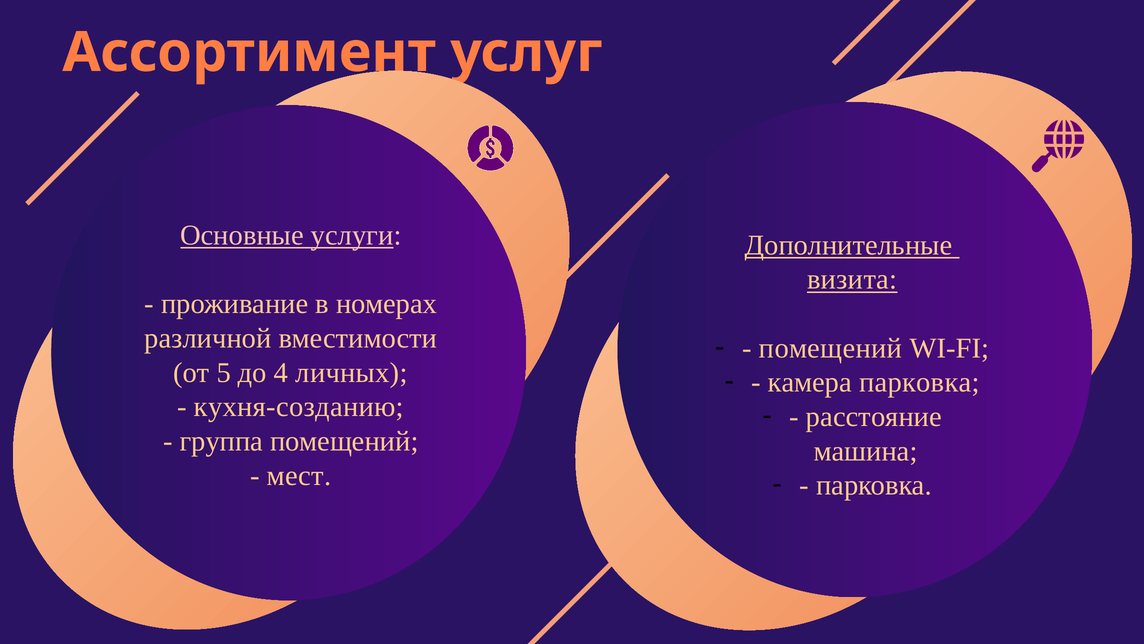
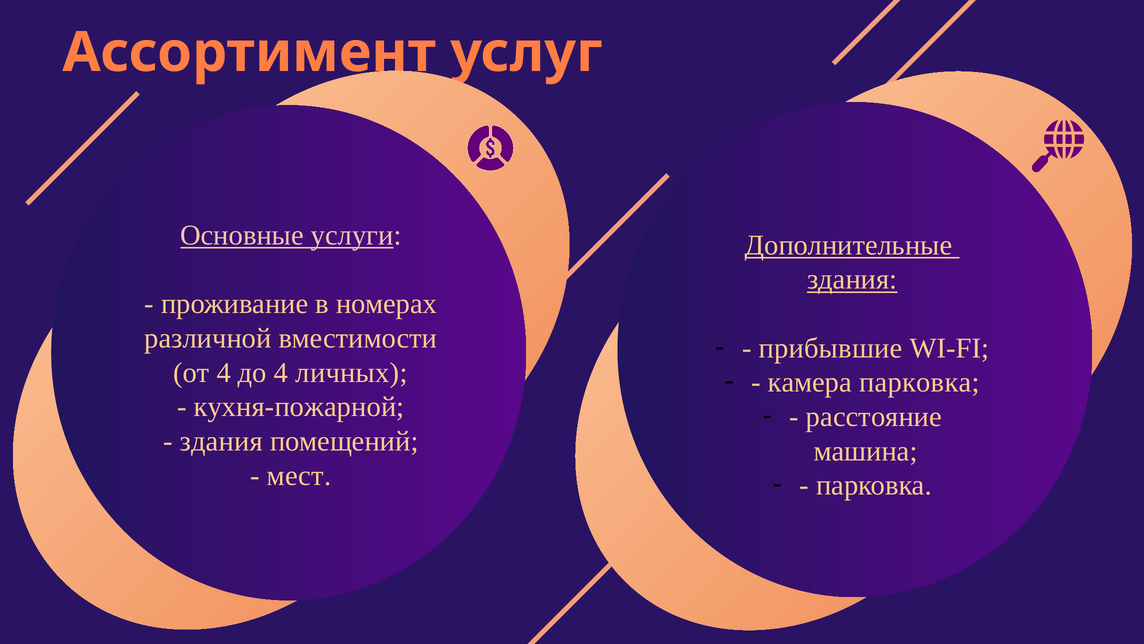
визита at (852, 279): визита -> здания
помещений at (831, 348): помещений -> прибывшие
от 5: 5 -> 4
кухня-созданию: кухня-созданию -> кухня-пожарной
группа at (221, 441): группа -> здания
